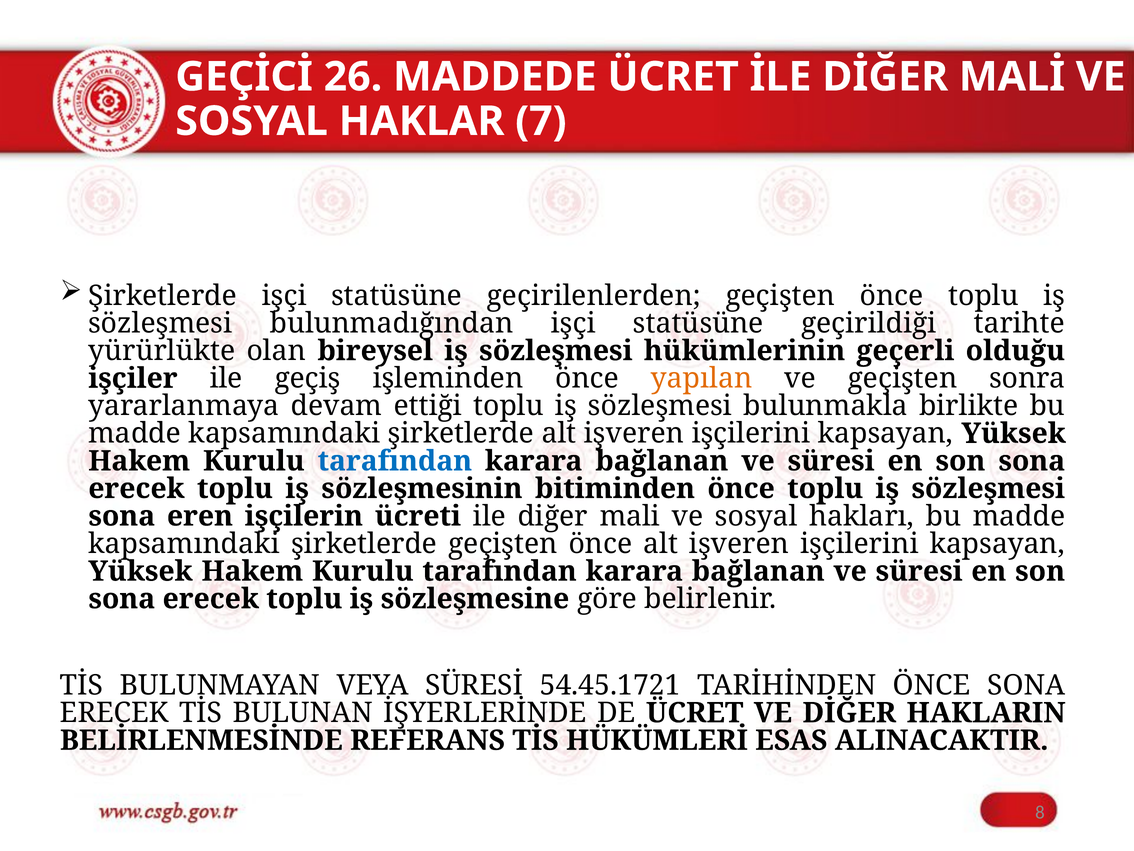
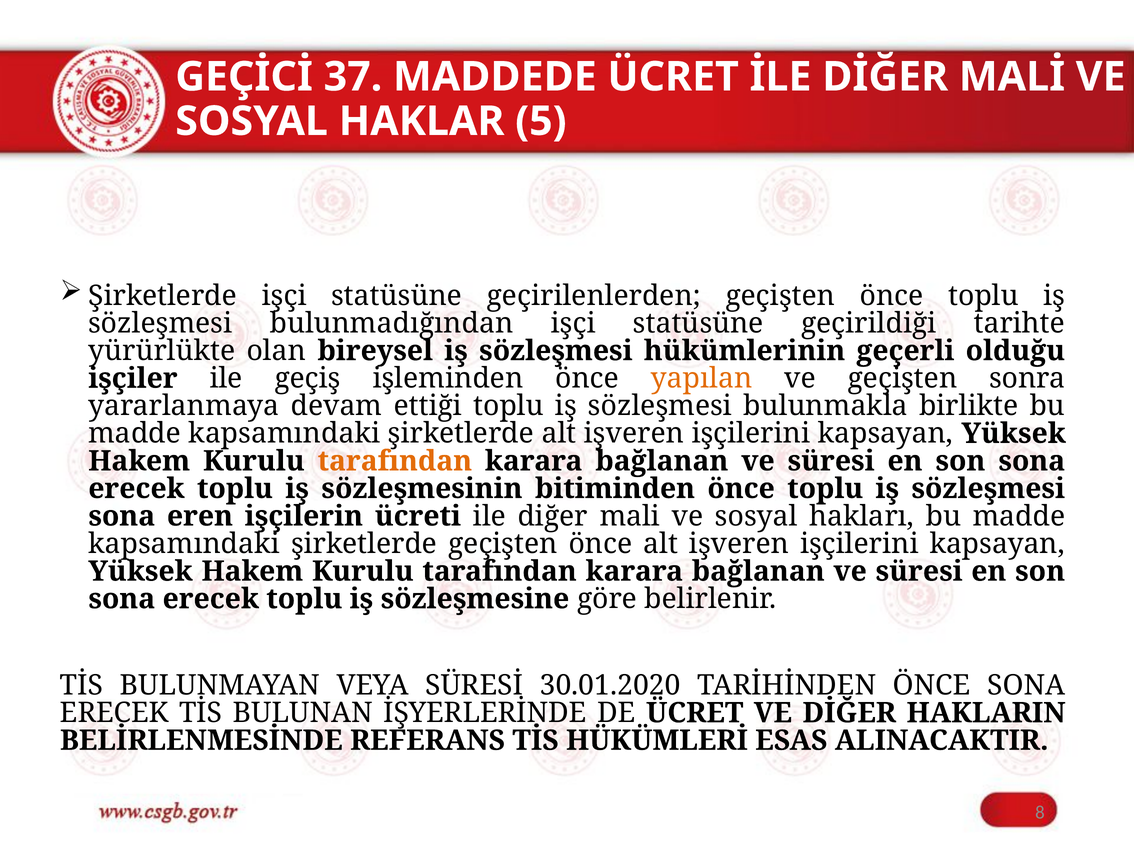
26: 26 -> 37
7: 7 -> 5
tarafından at (395, 461) colour: blue -> orange
54.45.1721: 54.45.1721 -> 30.01.2020
